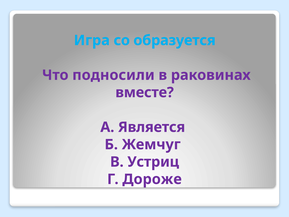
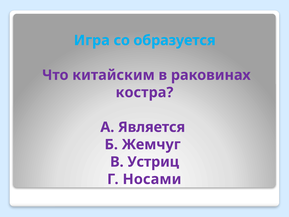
подносили: подносили -> китайским
вместе: вместе -> костра
Дороже: Дороже -> Носами
